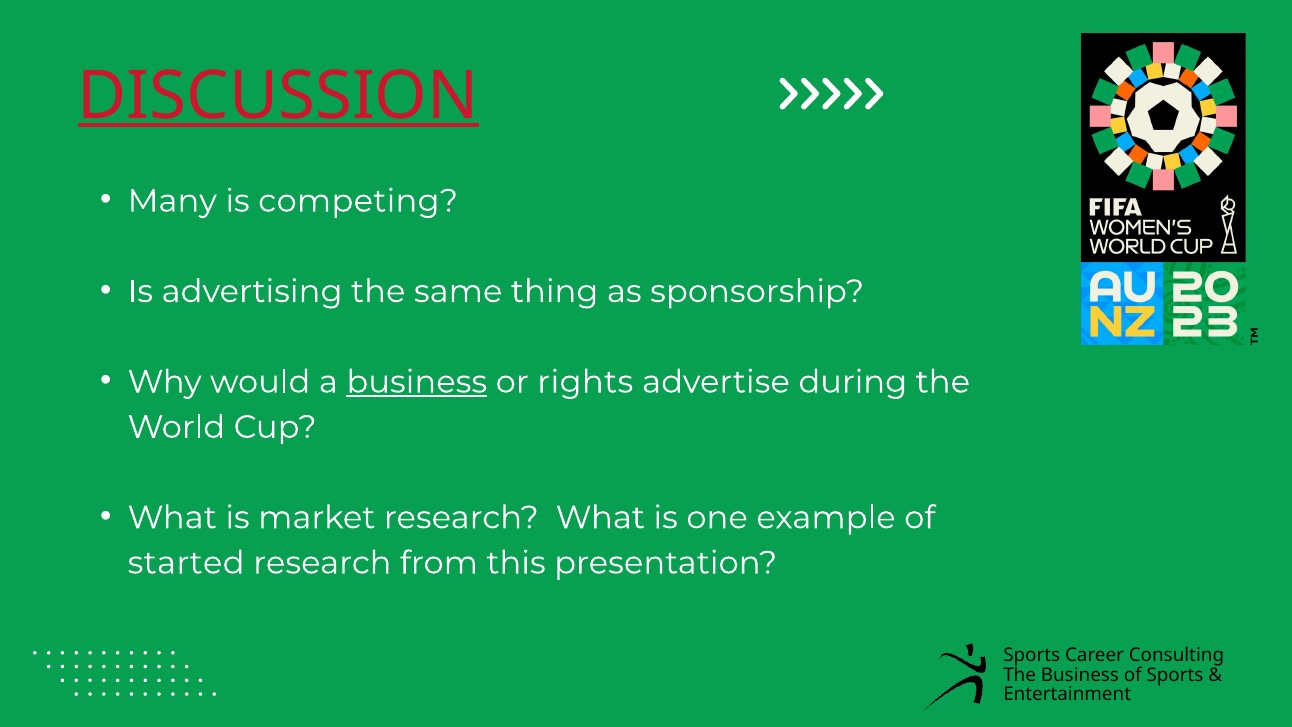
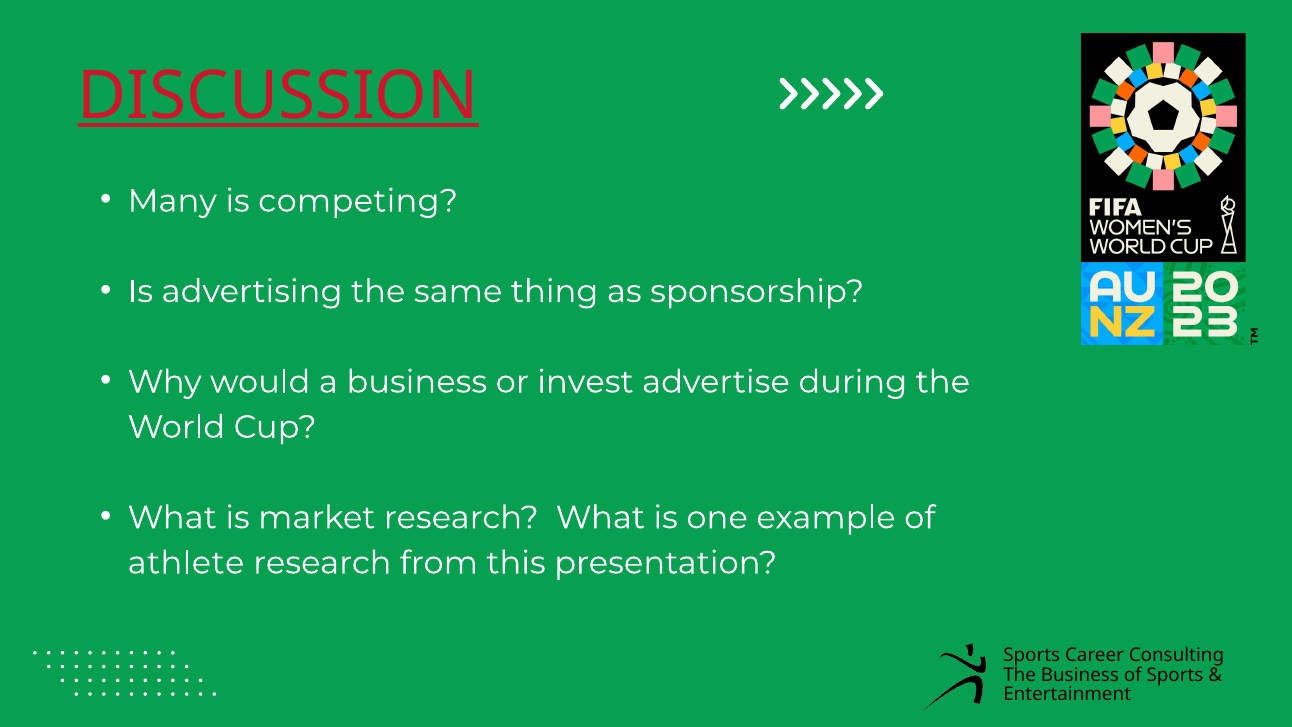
business at (417, 382) underline: present -> none
rights: rights -> invest
started: started -> athlete
